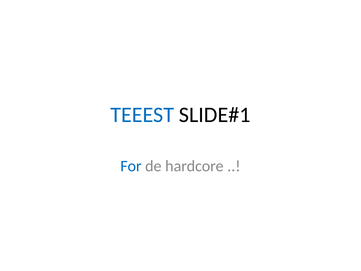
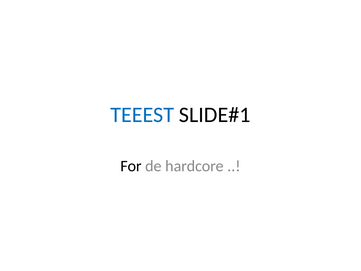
For colour: blue -> black
